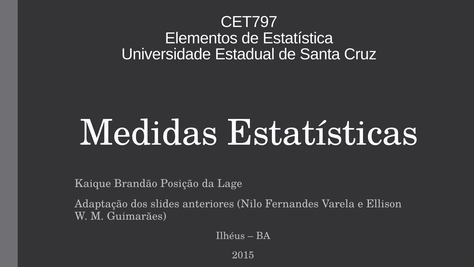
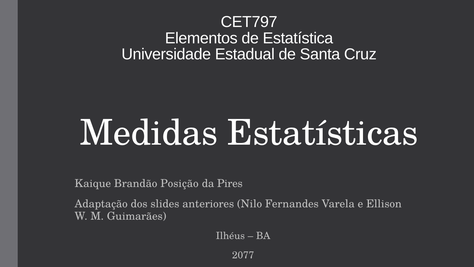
Lage: Lage -> Pires
2015: 2015 -> 2077
